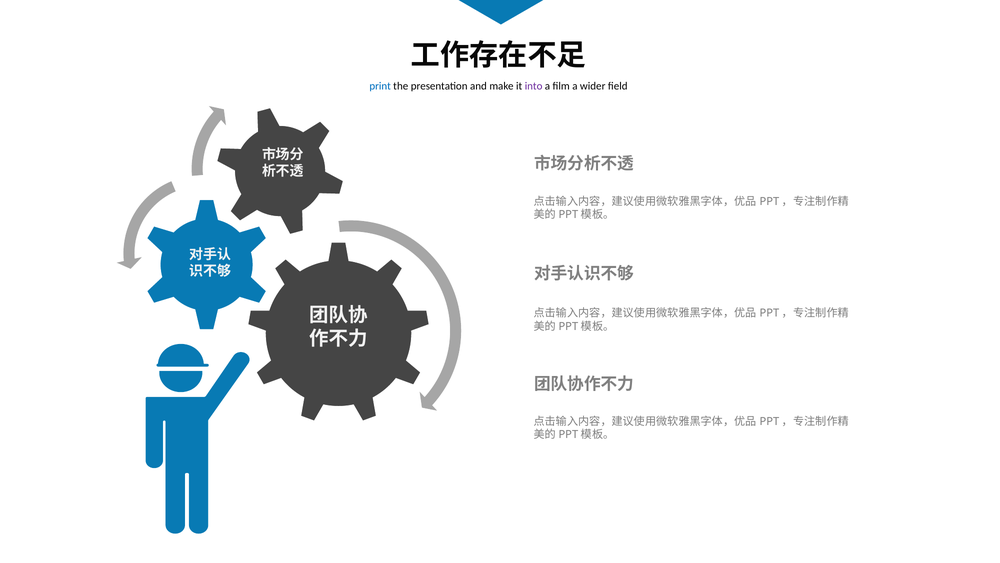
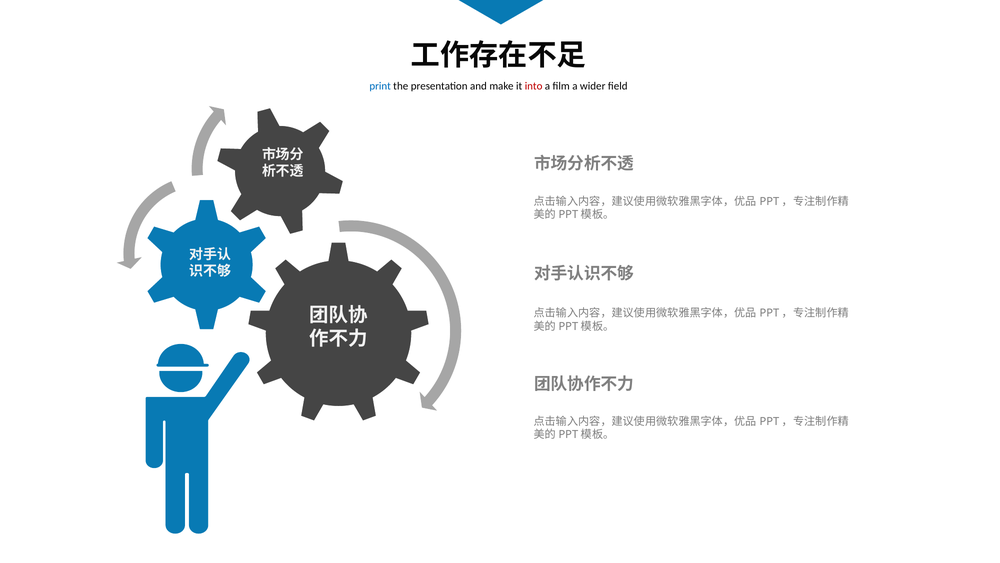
into colour: purple -> red
